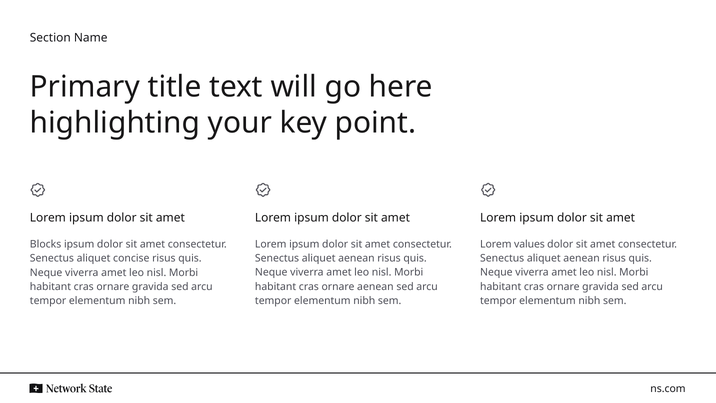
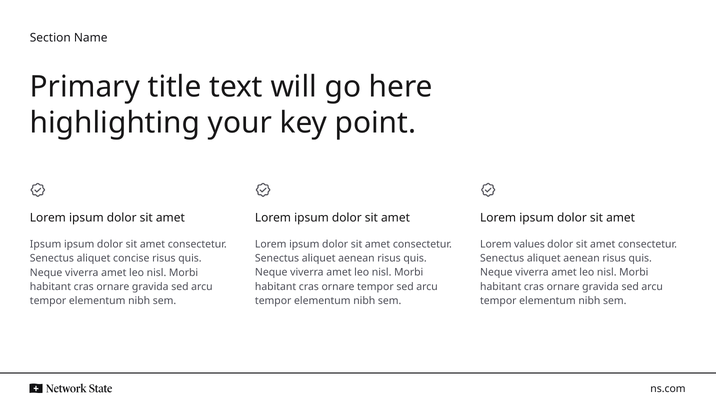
Blocks at (46, 244): Blocks -> Ipsum
ornare aenean: aenean -> tempor
